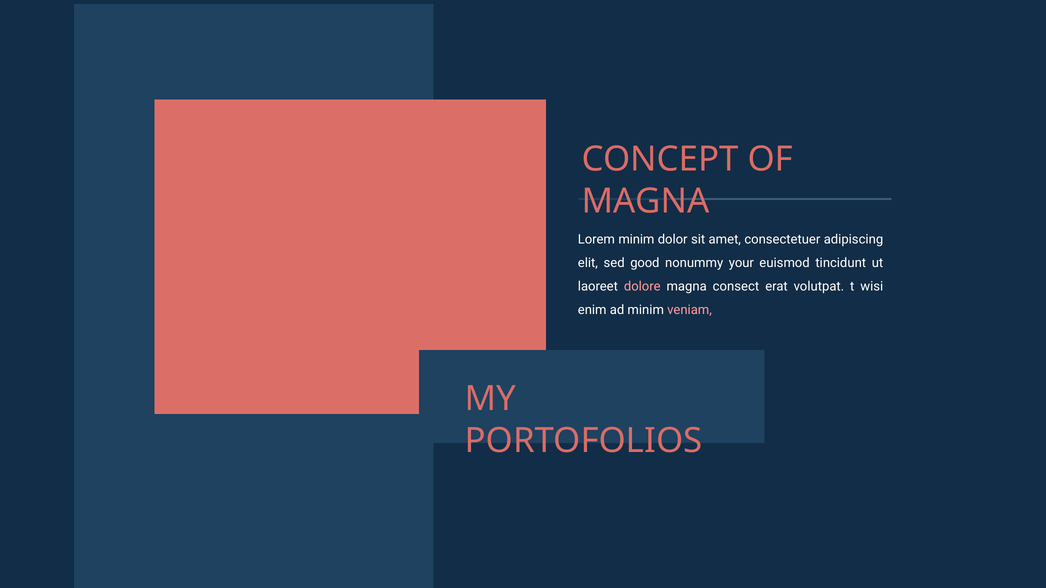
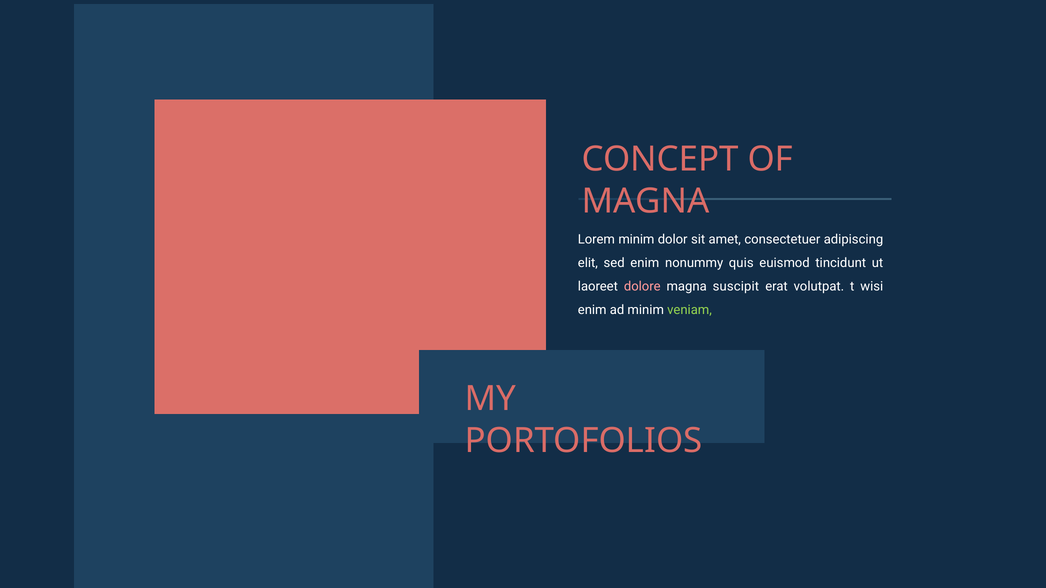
sed good: good -> enim
your: your -> quis
consect: consect -> suscipit
veniam colour: pink -> light green
